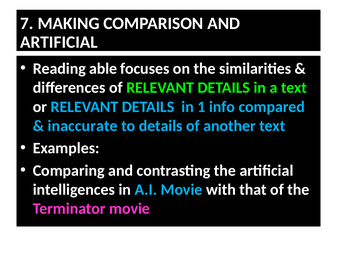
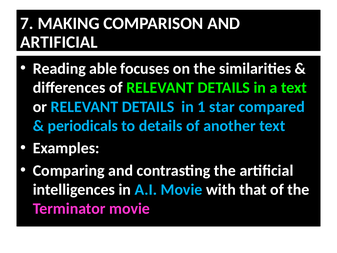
info: info -> star
inaccurate: inaccurate -> periodicals
